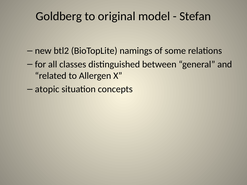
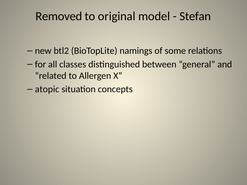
Goldberg: Goldberg -> Removed
